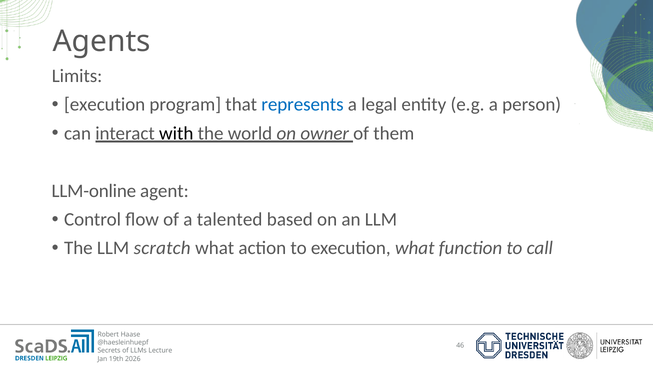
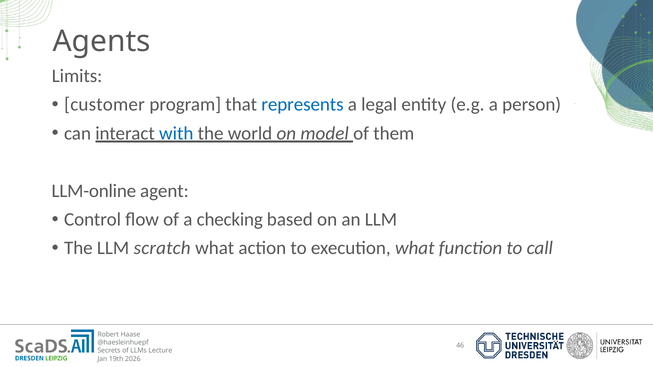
execution at (105, 105): execution -> customer
with colour: black -> blue
owner: owner -> model
talented: talented -> checking
